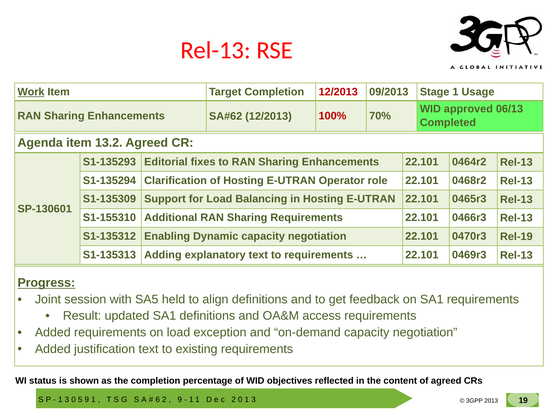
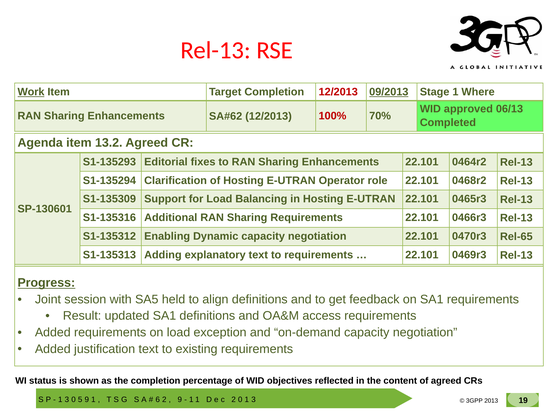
09/2013 underline: none -> present
Usage: Usage -> Where
S1-155310: S1-155310 -> S1-135316
Rel-19: Rel-19 -> Rel-65
